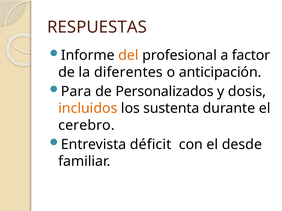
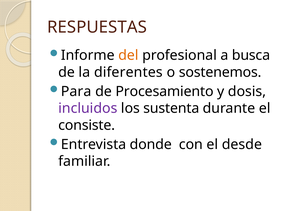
factor: factor -> busca
anticipación: anticipación -> sostenemos
Personalizados: Personalizados -> Procesamiento
incluidos colour: orange -> purple
cerebro: cerebro -> consiste
déficit: déficit -> donde
